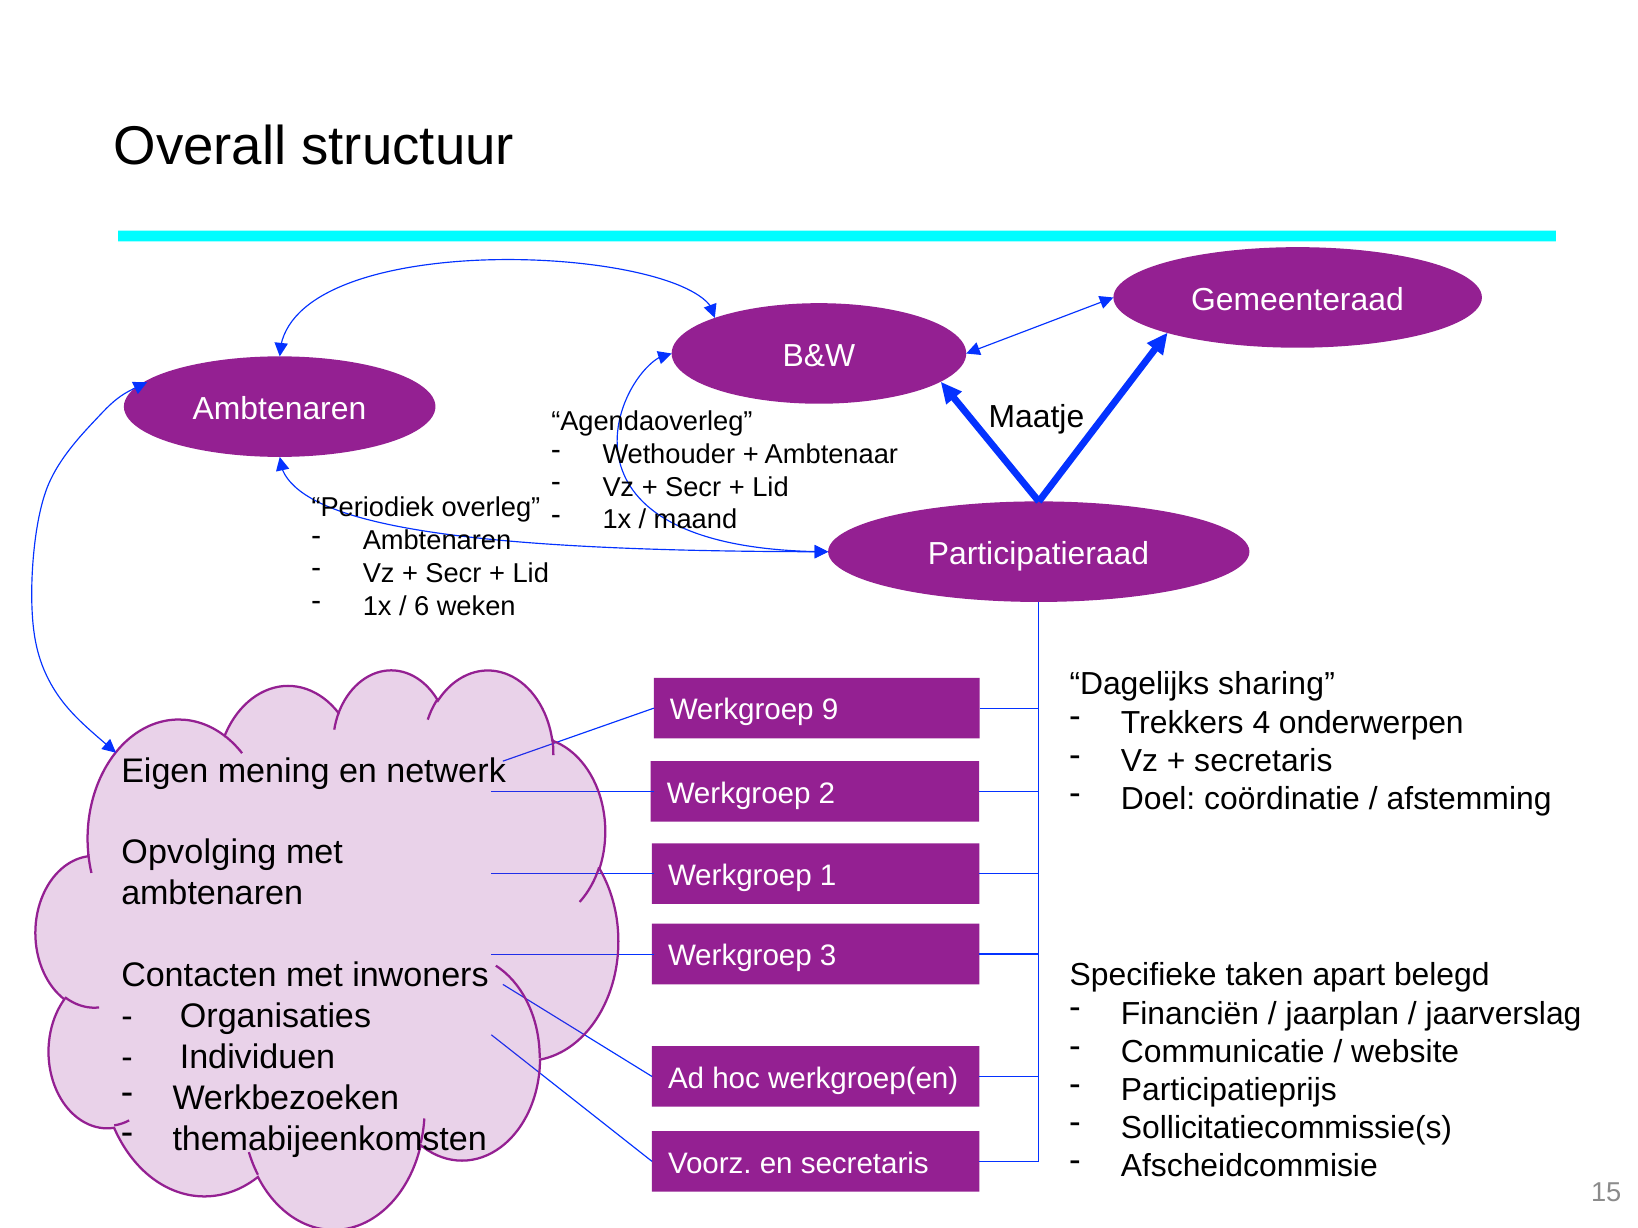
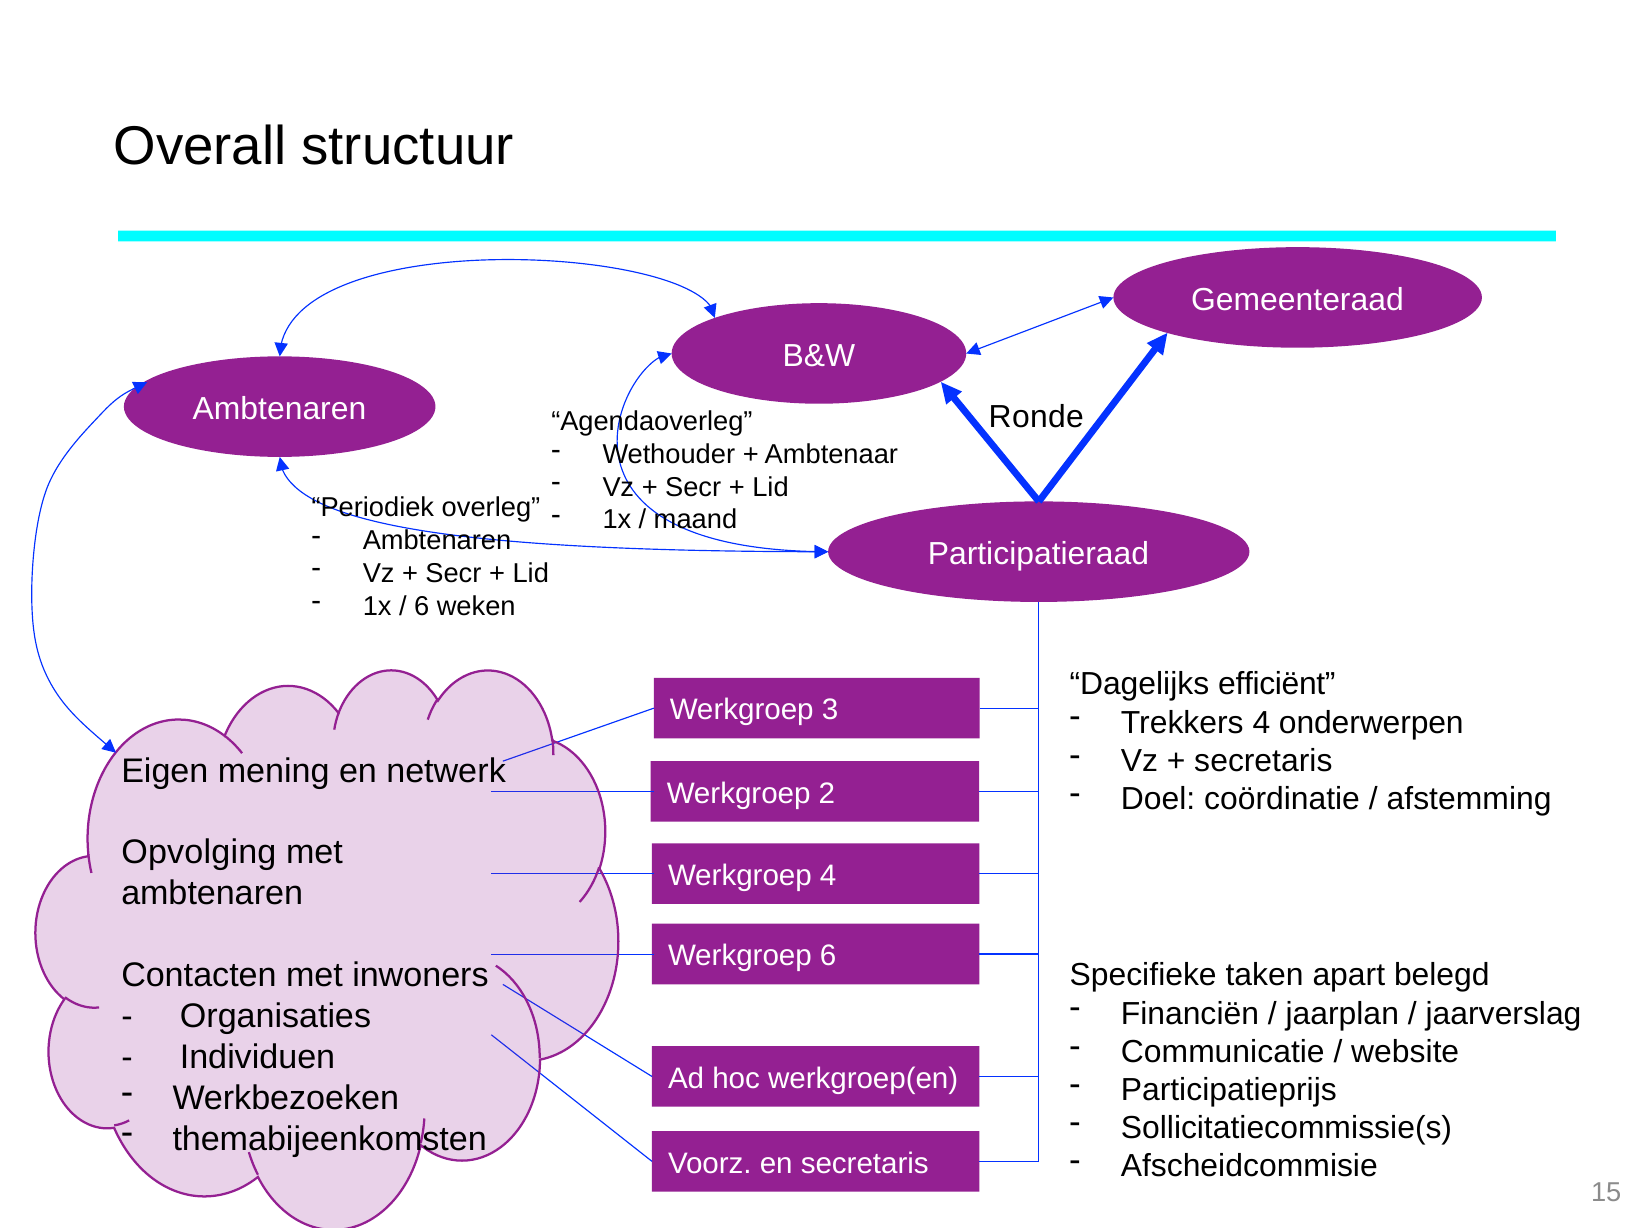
Maatje: Maatje -> Ronde
sharing: sharing -> efficiënt
9: 9 -> 3
Werkgroep 1: 1 -> 4
Werkgroep 3: 3 -> 6
